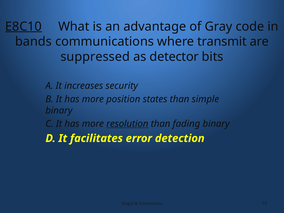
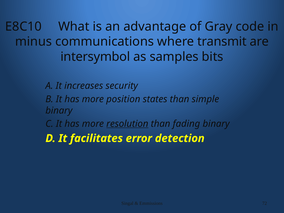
E8C10 underline: present -> none
bands: bands -> minus
suppressed: suppressed -> intersymbol
detector: detector -> samples
